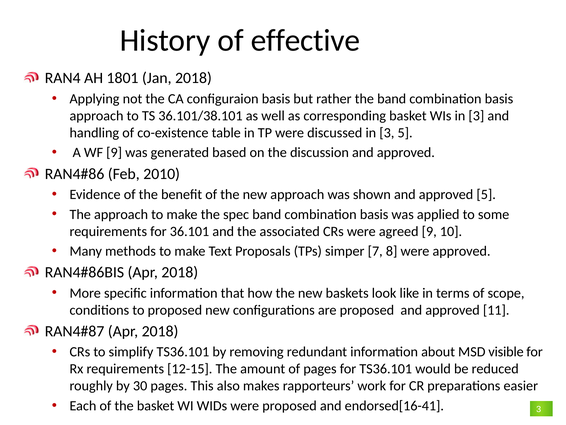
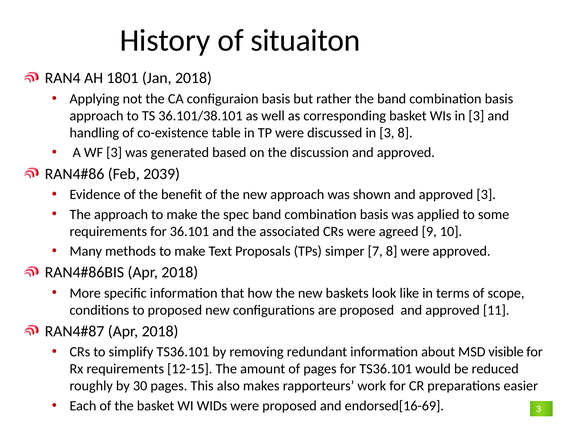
effective: effective -> situaiton
3 5: 5 -> 8
WF 9: 9 -> 3
2010: 2010 -> 2039
approved 5: 5 -> 3
endorsed[16-41: endorsed[16-41 -> endorsed[16-69
